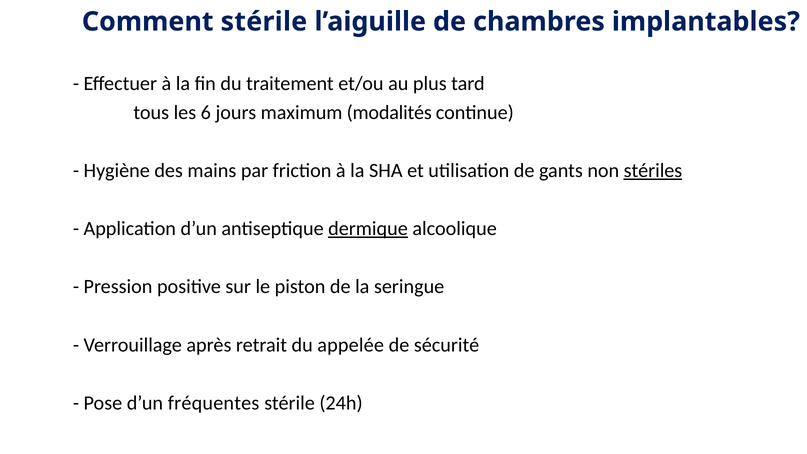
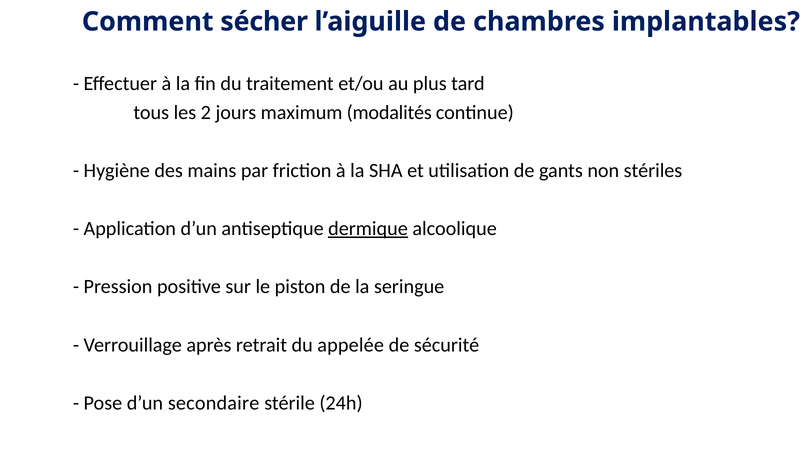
Comment stérile: stérile -> sécher
6: 6 -> 2
stériles underline: present -> none
fréquentes: fréquentes -> secondaire
